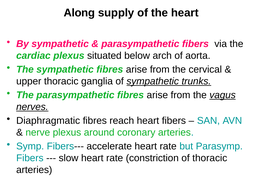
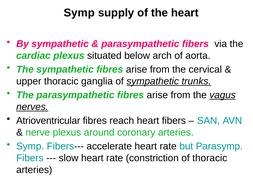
Along at (79, 13): Along -> Symp
Diaphragmatic: Diaphragmatic -> Atrioventricular
